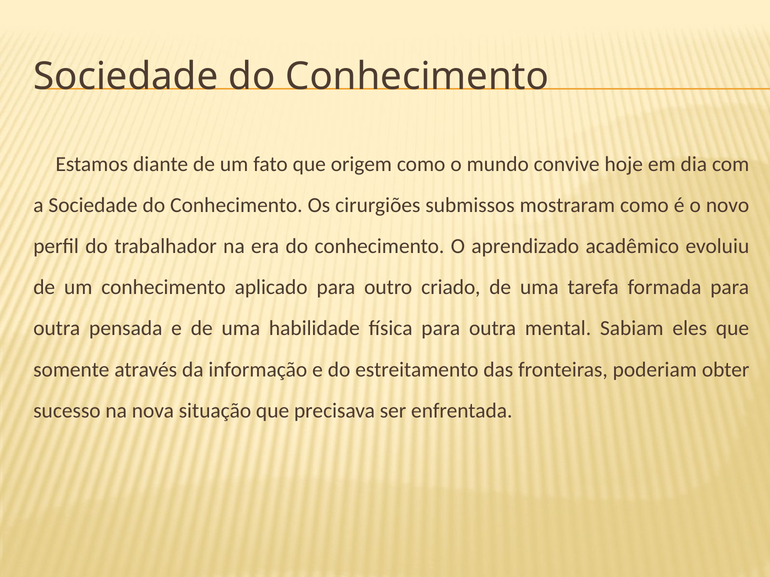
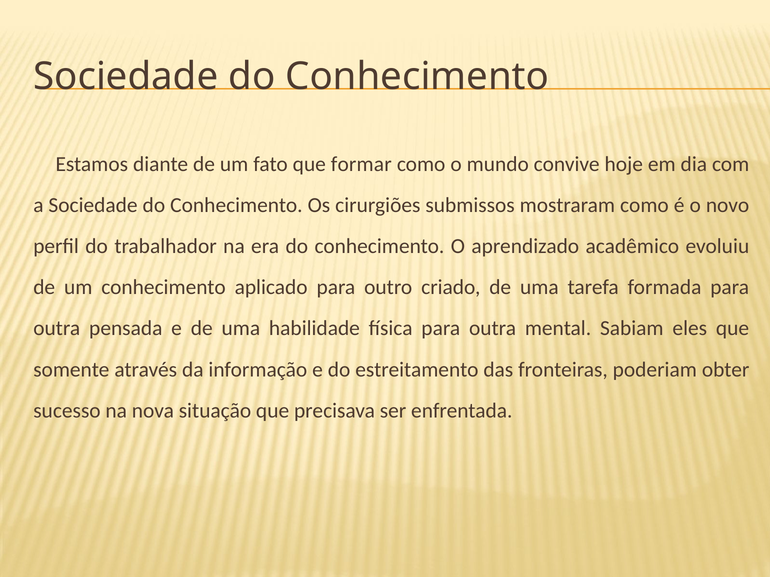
origem: origem -> formar
